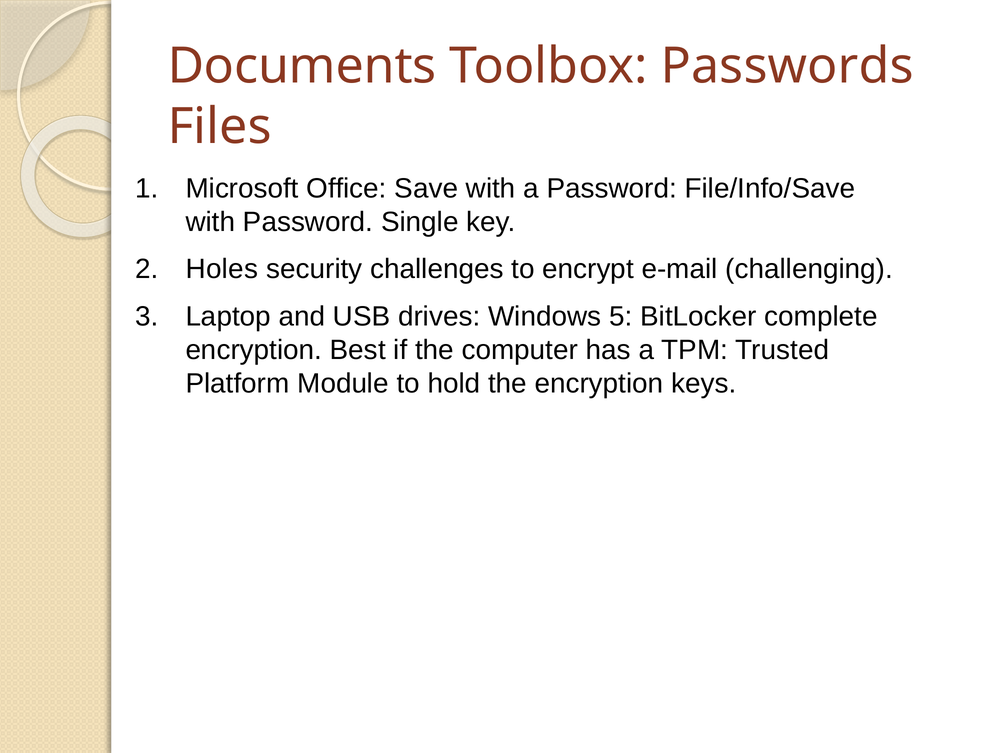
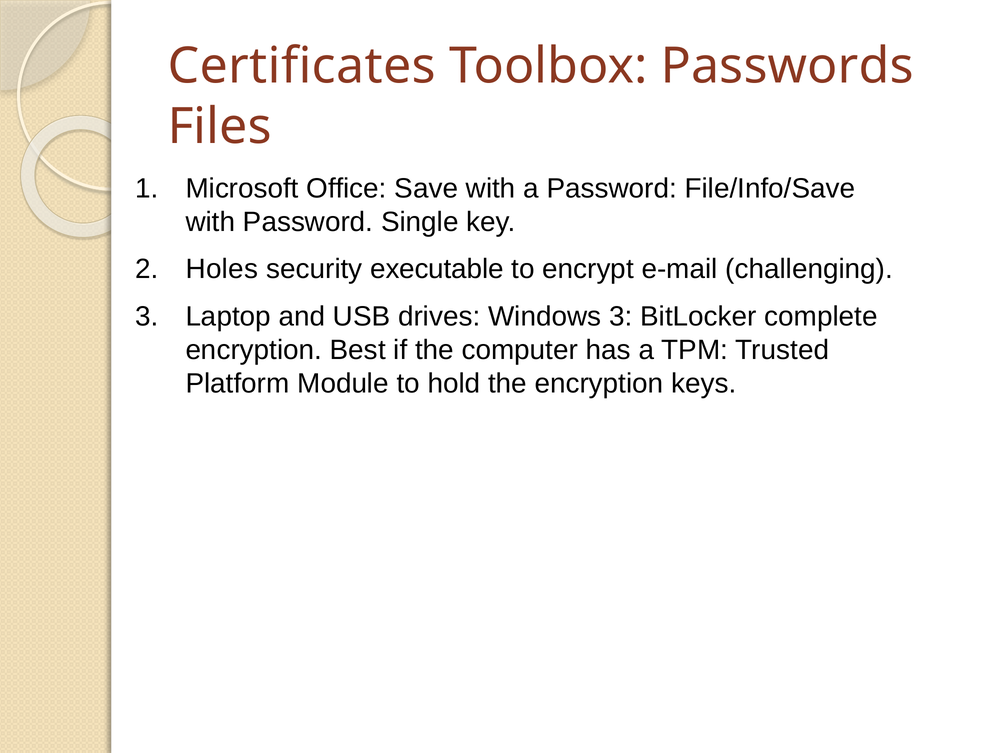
Documents: Documents -> Certificates
challenges: challenges -> executable
Windows 5: 5 -> 3
